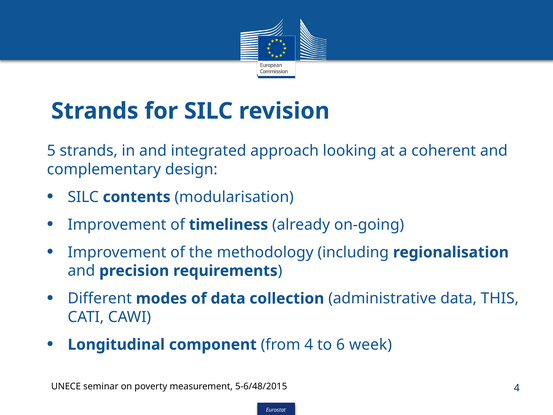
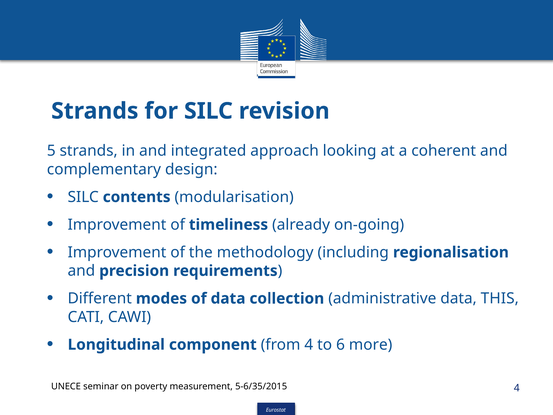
week: week -> more
5-6/48/2015: 5-6/48/2015 -> 5-6/35/2015
